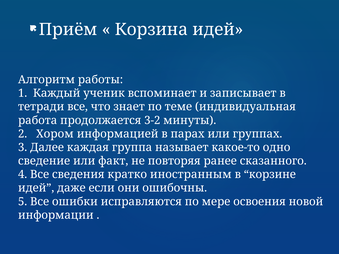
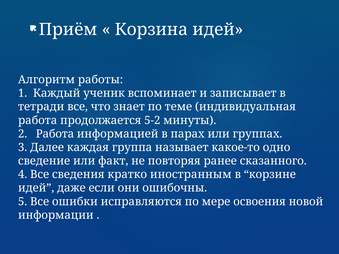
3-2: 3-2 -> 5-2
2 Хором: Хором -> Работа
